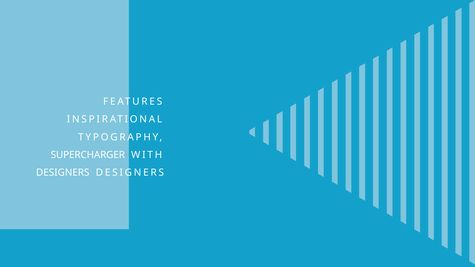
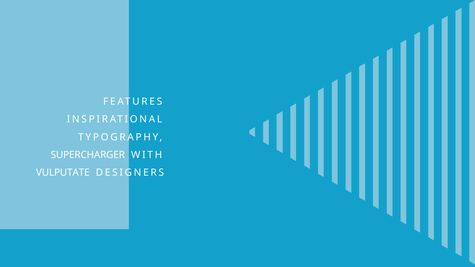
DESIGNERS at (63, 173): DESIGNERS -> VULPUTATE
